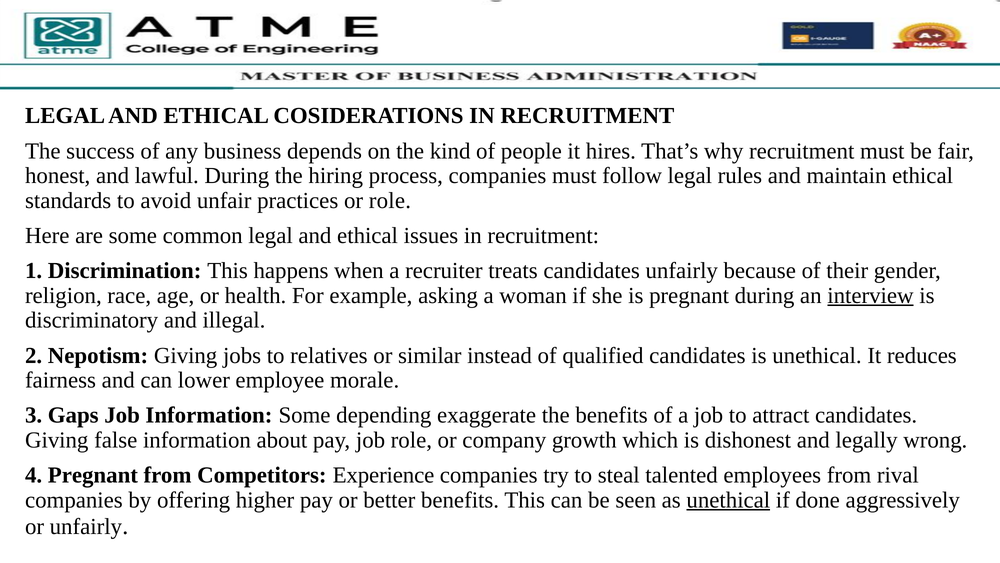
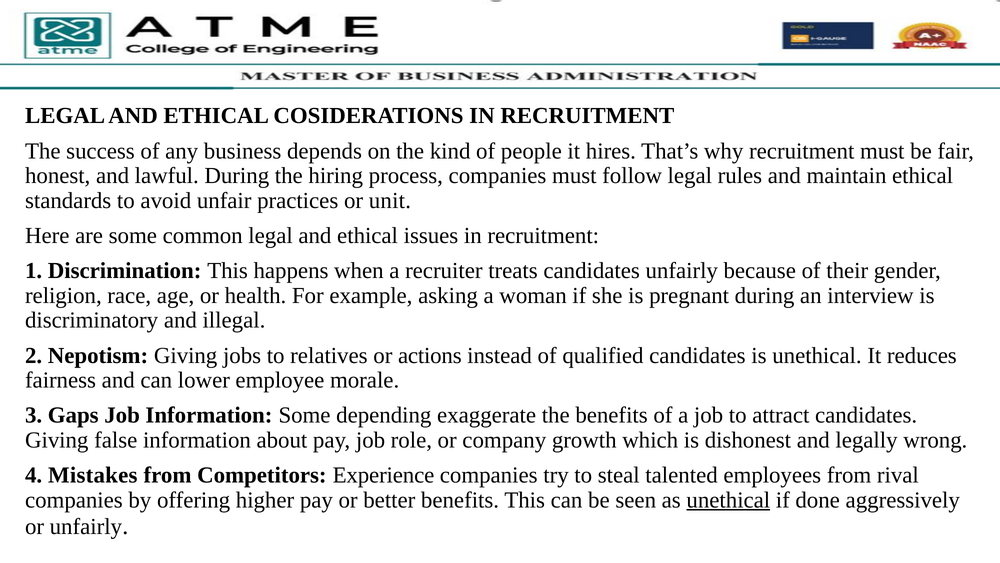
or role: role -> unit
interview underline: present -> none
similar: similar -> actions
4 Pregnant: Pregnant -> Mistakes
